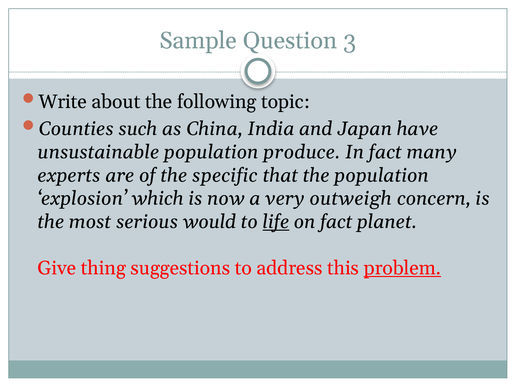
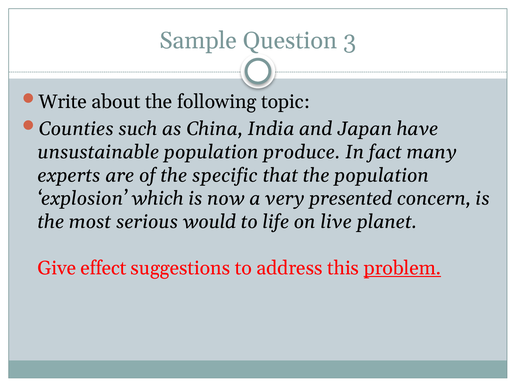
outweigh: outweigh -> presented
life underline: present -> none
on fact: fact -> live
thing: thing -> effect
